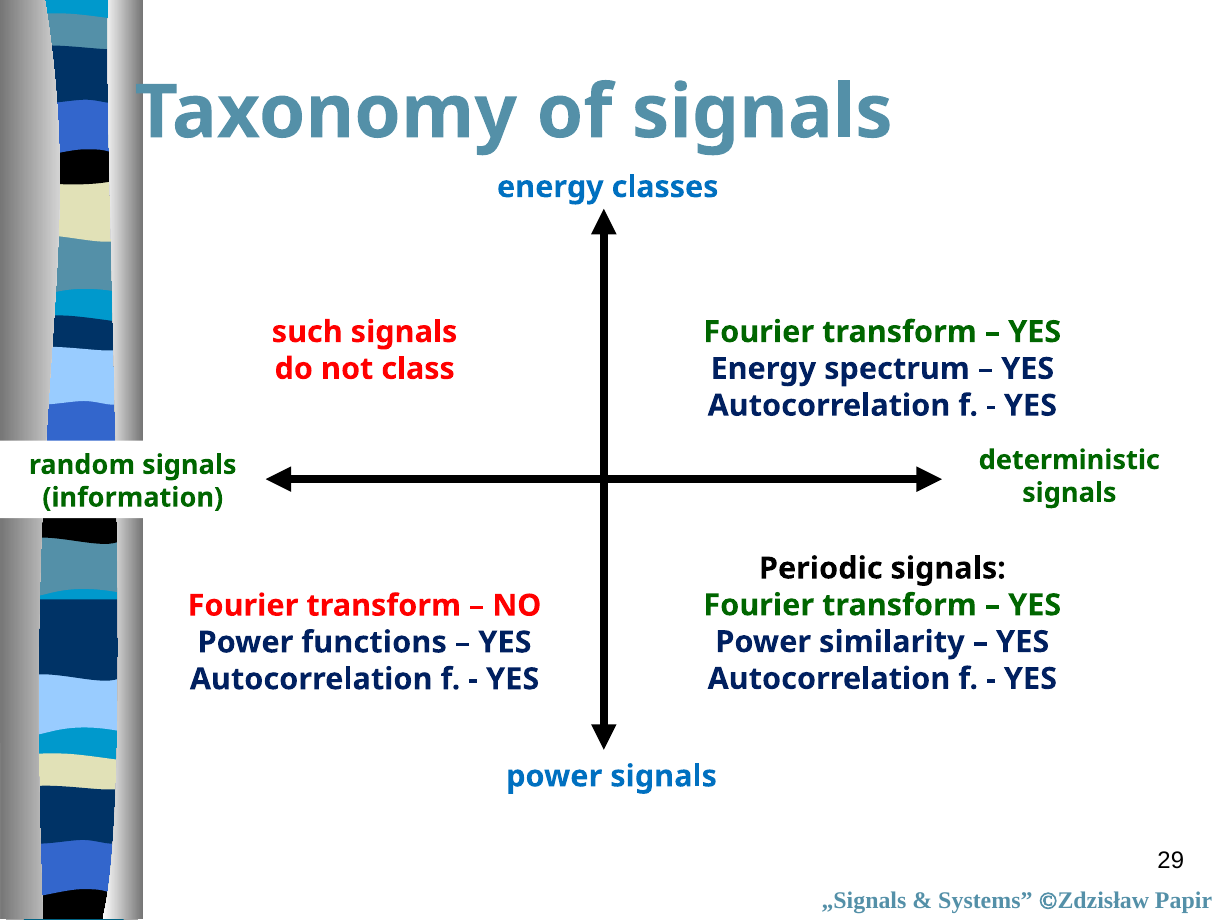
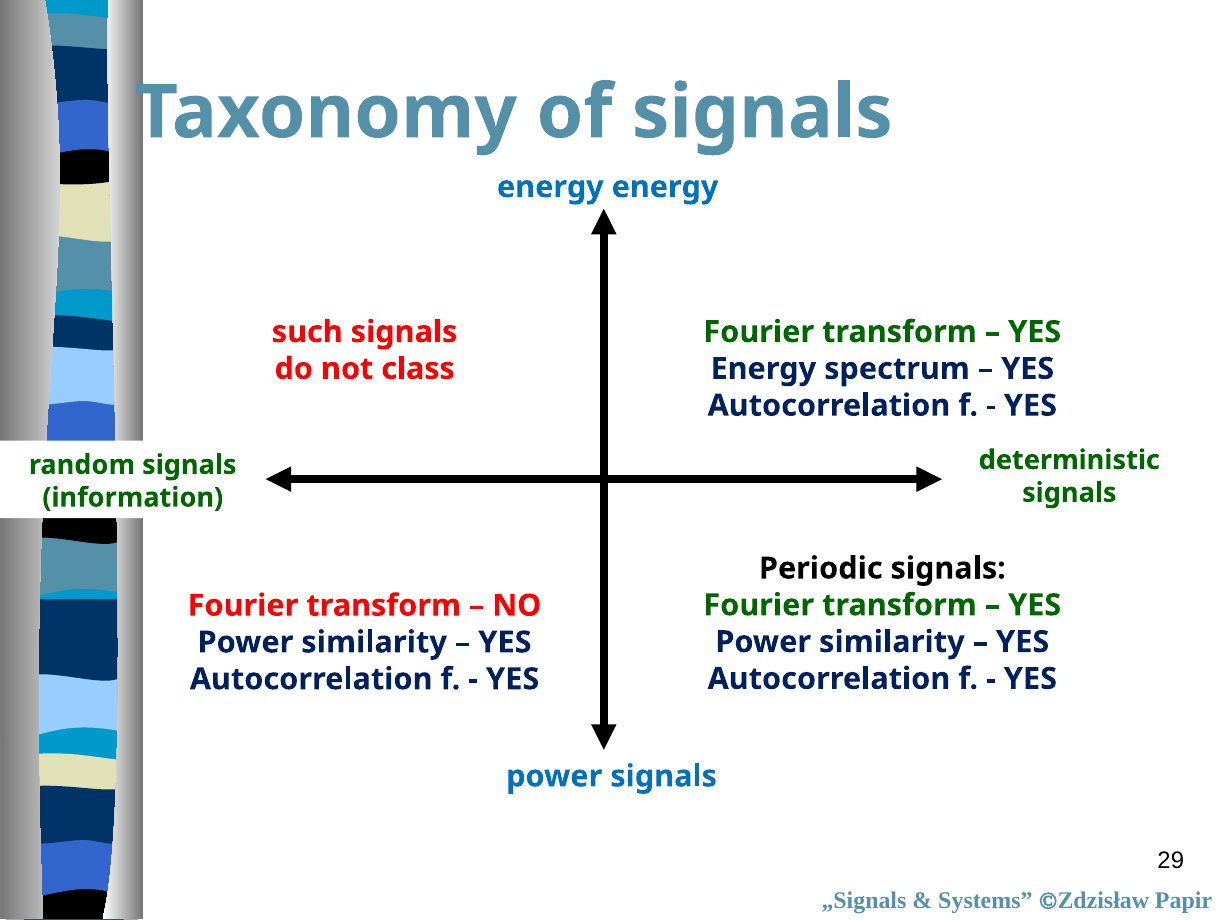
energy classes: classes -> energy
functions at (374, 643): functions -> similarity
